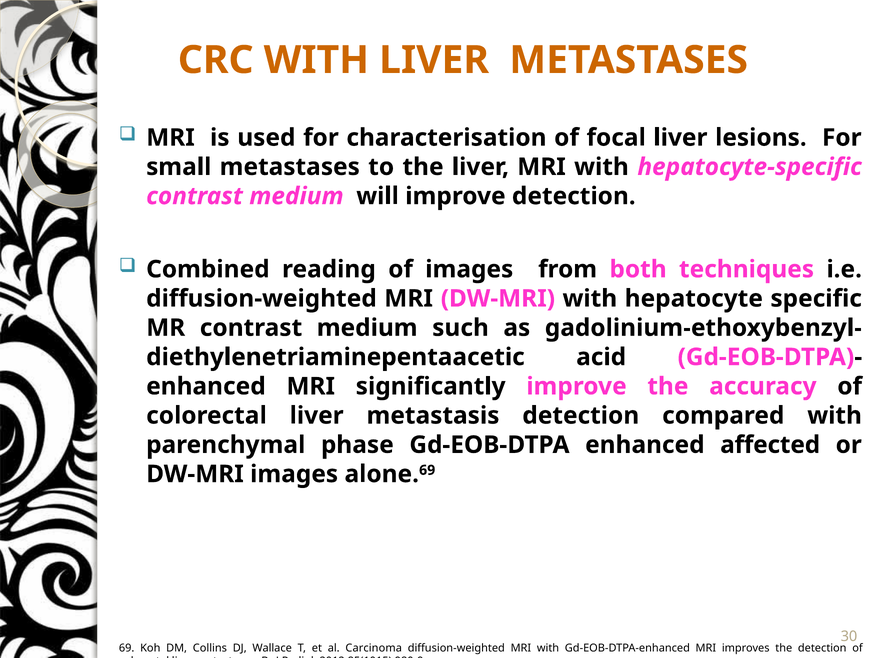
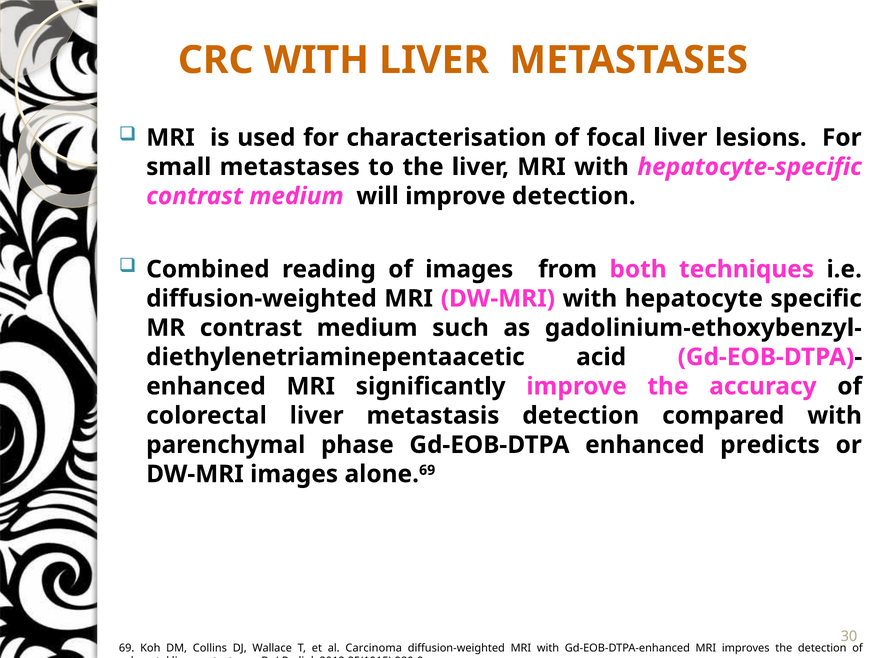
affected: affected -> predicts
